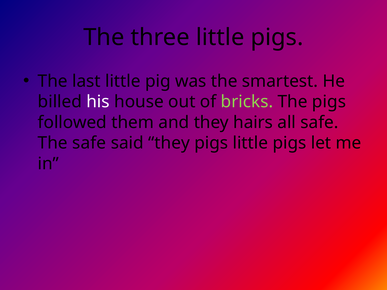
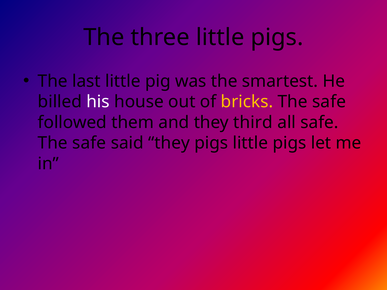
bricks colour: light green -> yellow
pigs at (329, 102): pigs -> safe
hairs: hairs -> third
